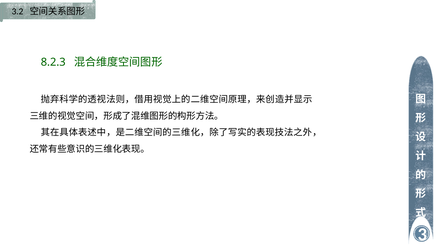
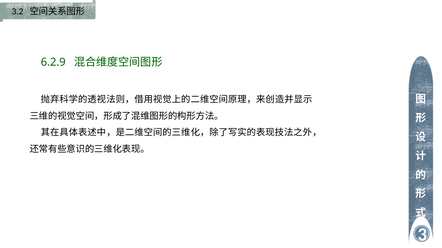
8.2.3: 8.2.3 -> 6.2.9
